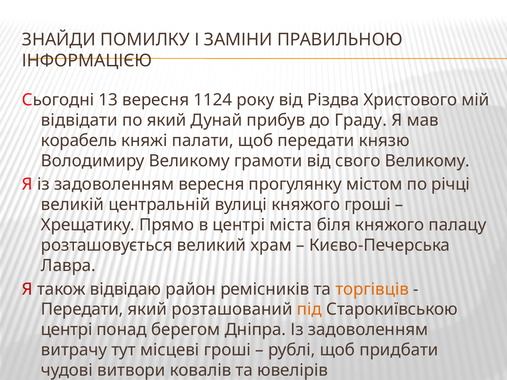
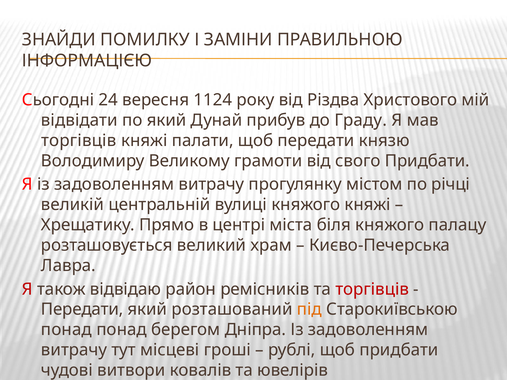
13: 13 -> 24
корабель at (79, 141): корабель -> торгівців
свого Великому: Великому -> Придбати
Я із задоволенням вересня: вересня -> витрачу
княжого гроші: гроші -> княжі
торгівців at (372, 289) colour: orange -> red
центрі at (67, 330): центрі -> понад
